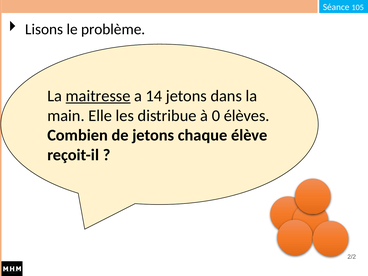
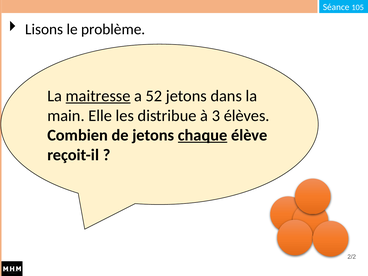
14: 14 -> 52
0: 0 -> 3
chaque underline: none -> present
